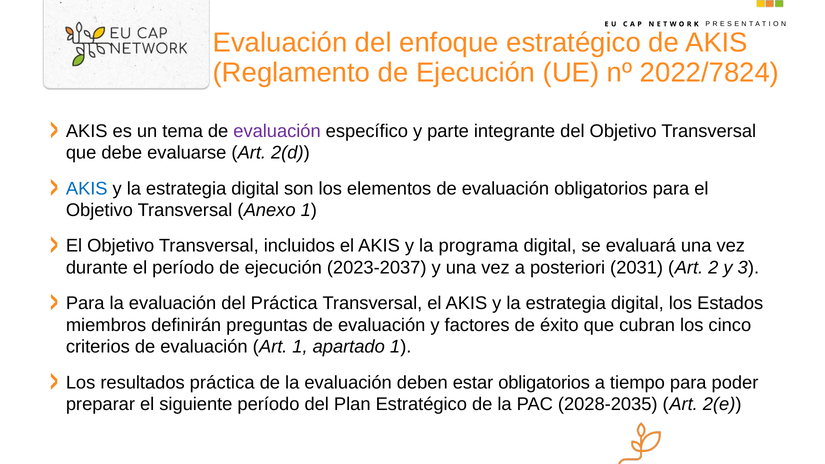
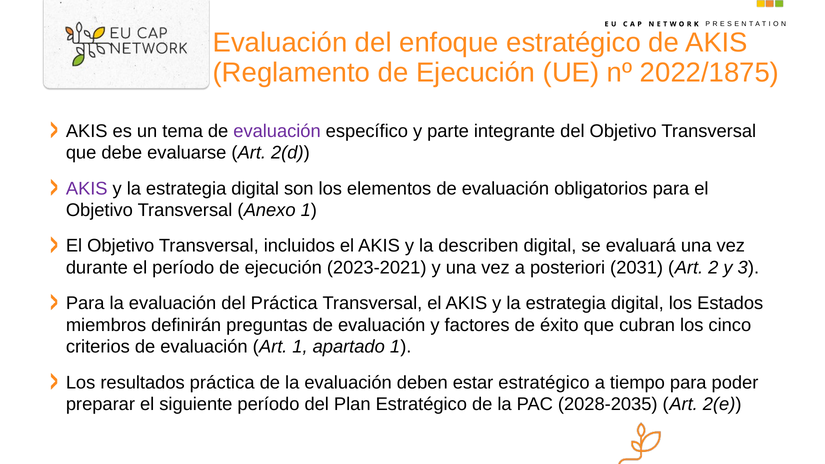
2022/7824: 2022/7824 -> 2022/1875
AKIS at (87, 189) colour: blue -> purple
programa: programa -> describen
2023-2037: 2023-2037 -> 2023-2021
estar obligatorios: obligatorios -> estratégico
